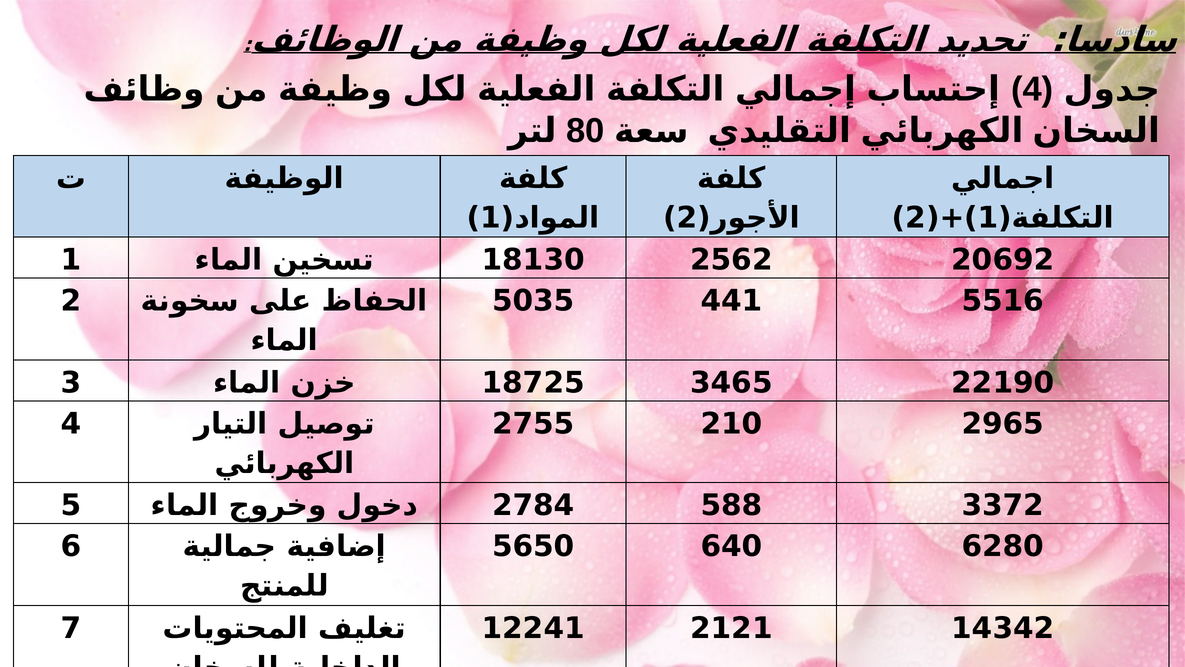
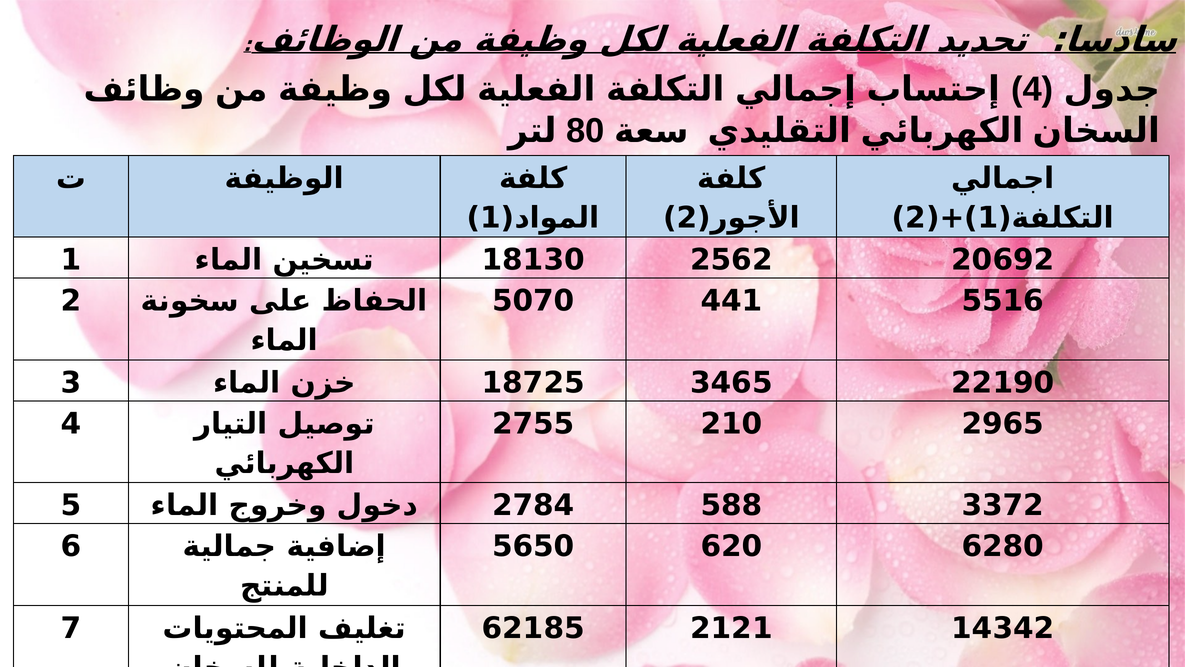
5035: 5035 -> 5070
640: 640 -> 620
12241: 12241 -> 62185
